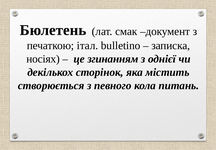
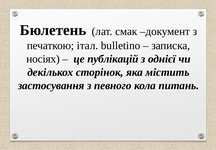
згинанням: згинанням -> публікацій
створюється: створюється -> застосування
